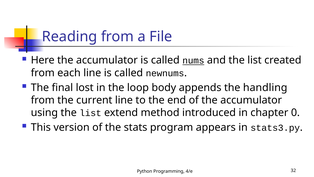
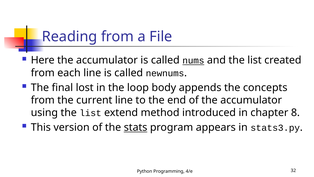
handling: handling -> concepts
0: 0 -> 8
stats underline: none -> present
